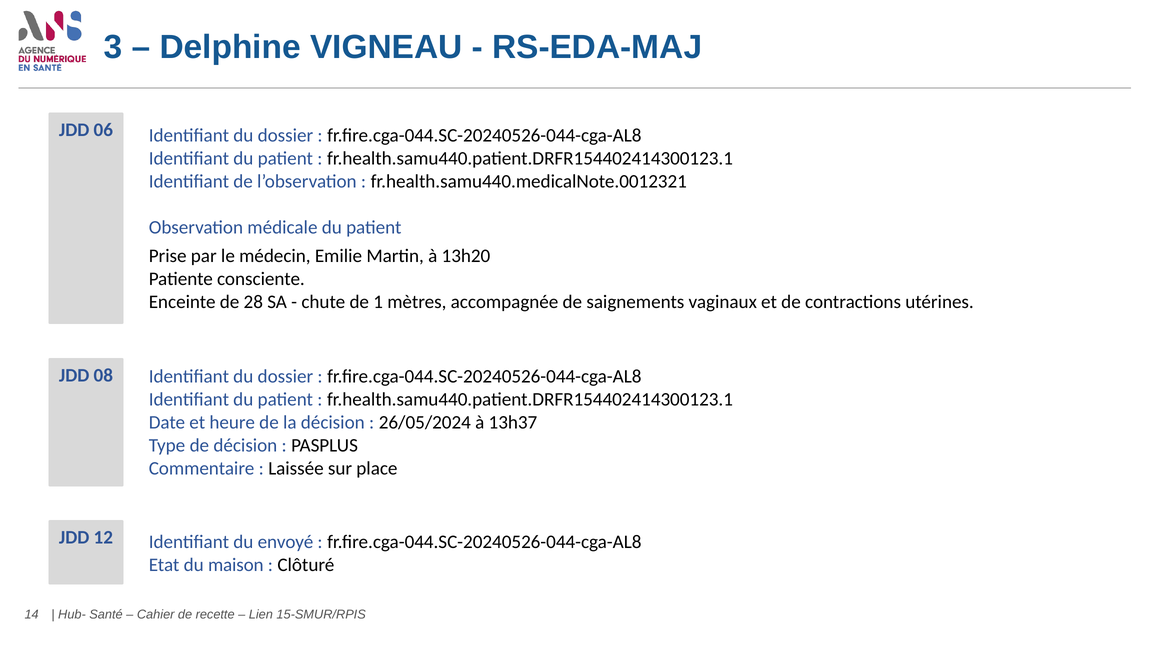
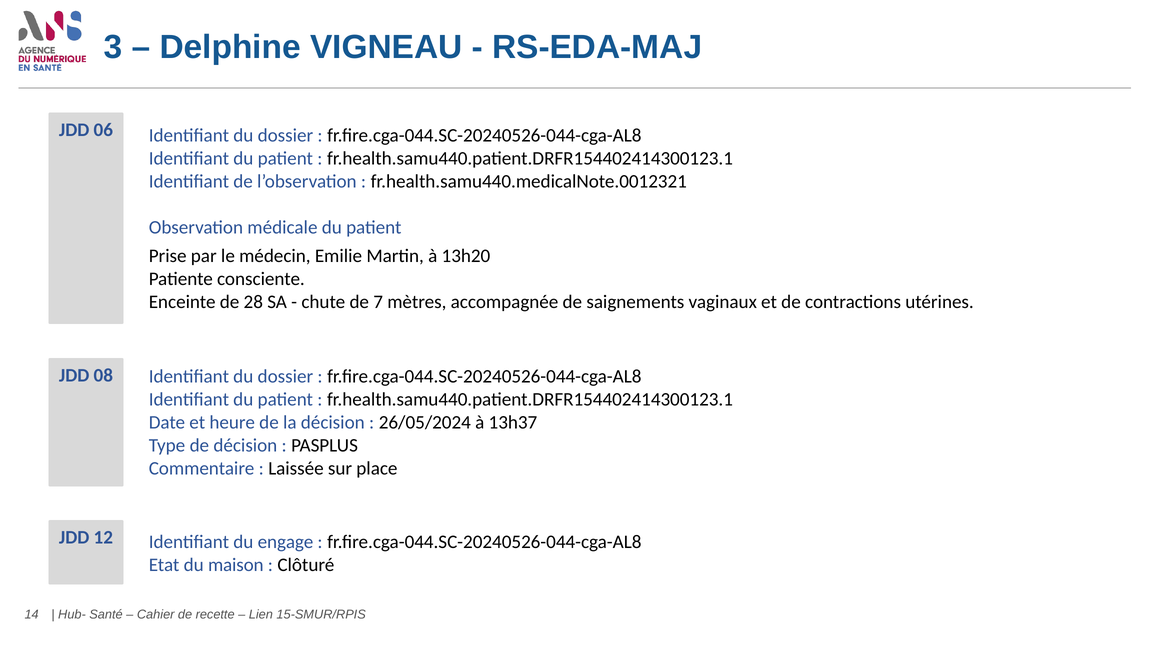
1: 1 -> 7
envoyé: envoyé -> engage
